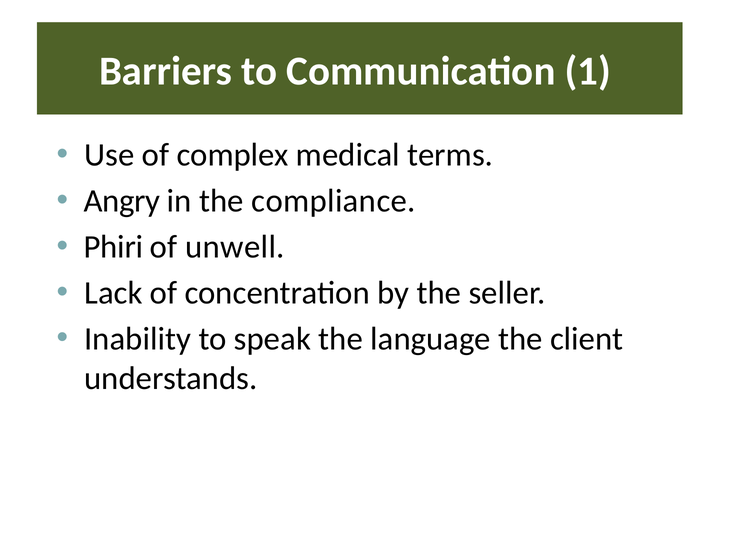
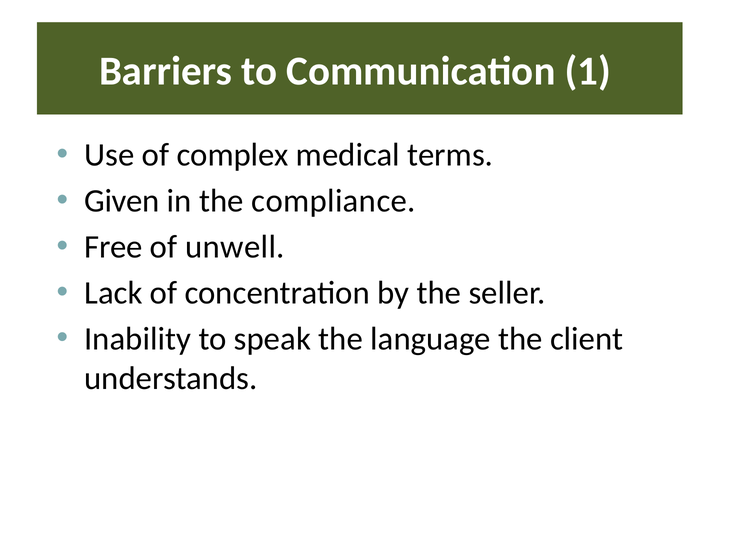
Angry: Angry -> Given
Phiri: Phiri -> Free
